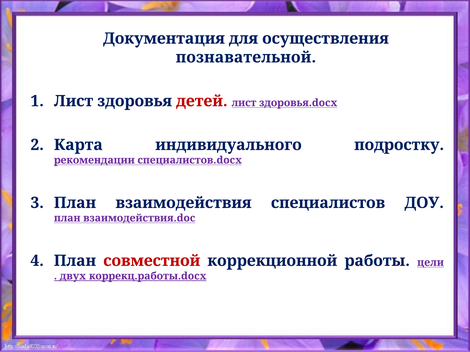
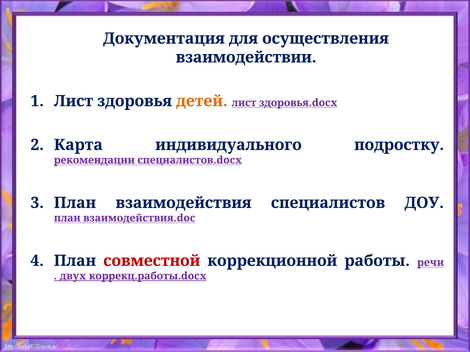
познавательной: познавательной -> взаимодействии
детей colour: red -> orange
цели: цели -> речи
